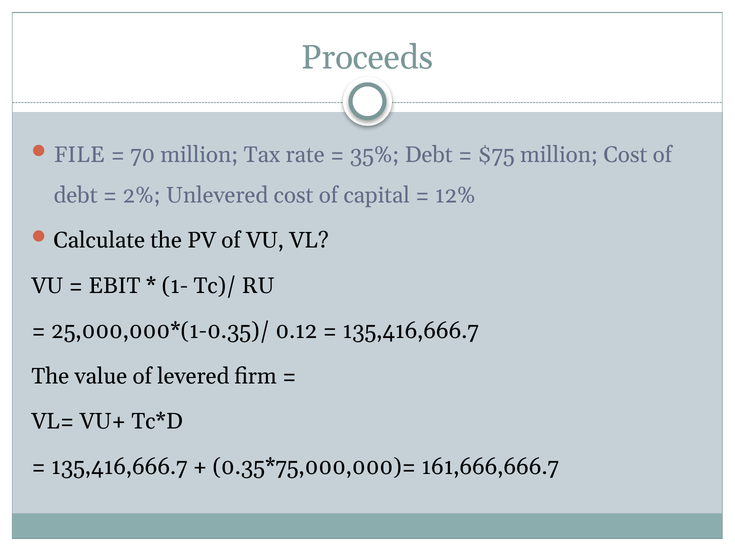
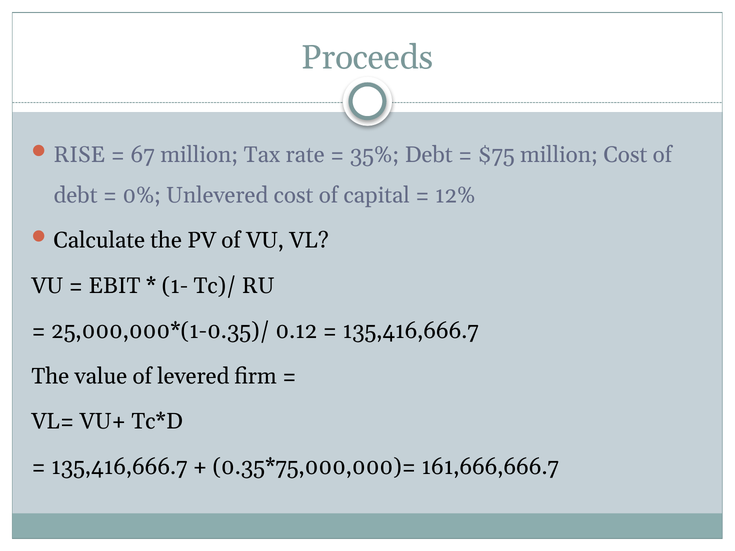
FILE: FILE -> RISE
70: 70 -> 67
2%: 2% -> 0%
